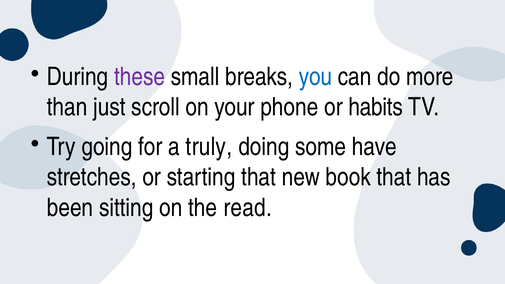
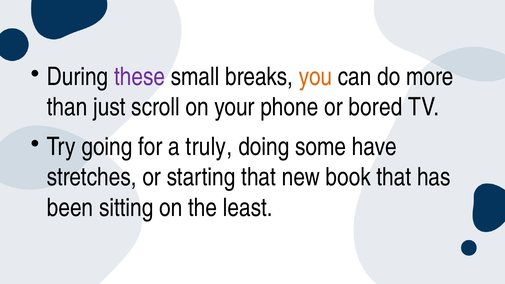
you colour: blue -> orange
habits: habits -> bored
read: read -> least
